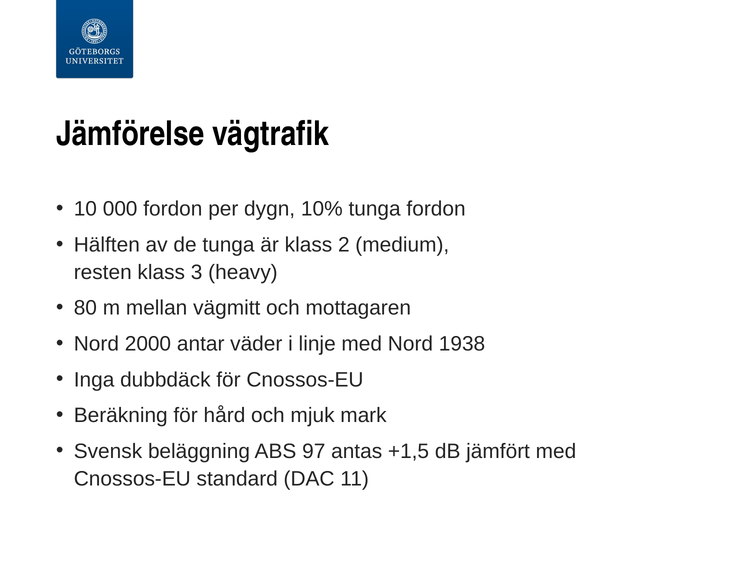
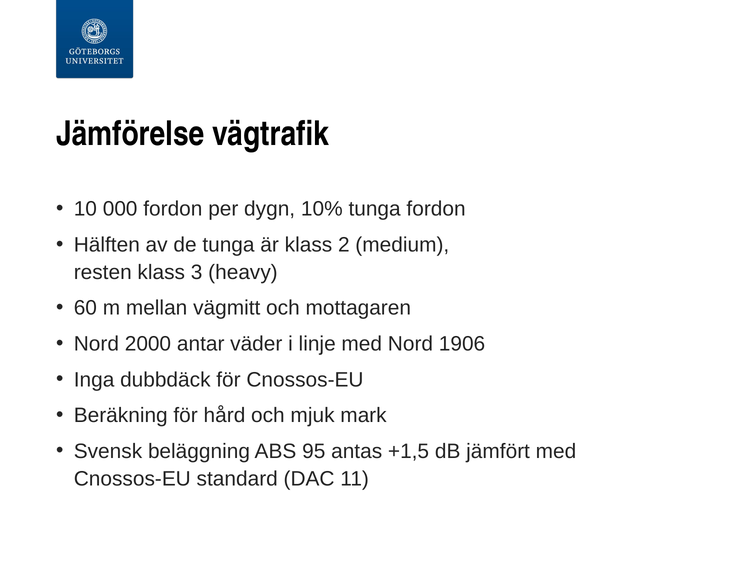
80: 80 -> 60
1938: 1938 -> 1906
97: 97 -> 95
